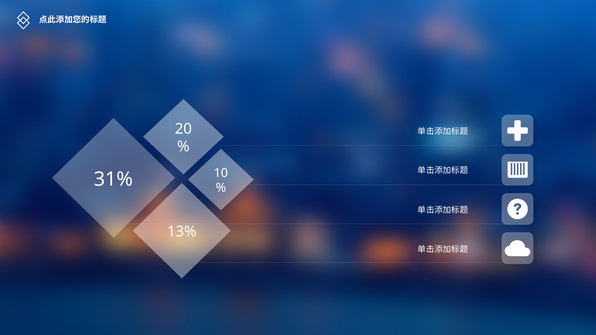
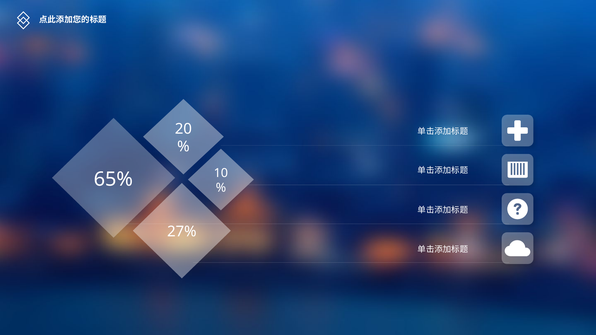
31%: 31% -> 65%
13%: 13% -> 27%
